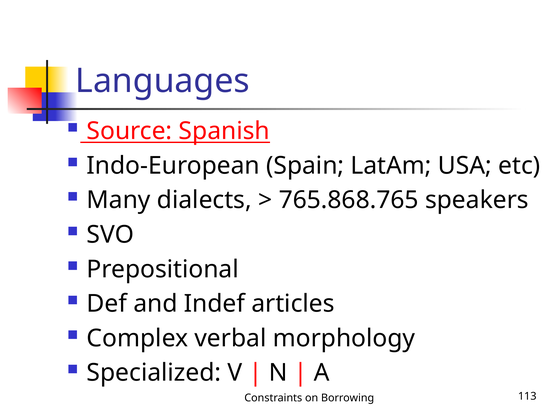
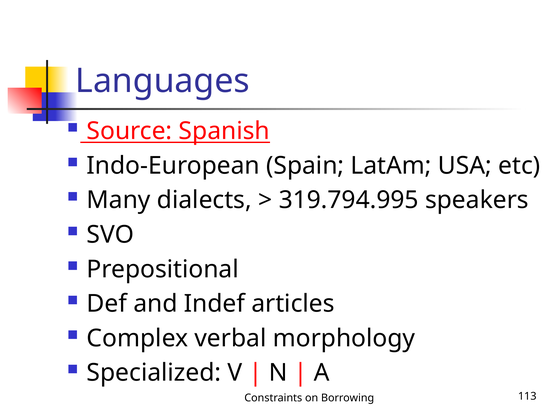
765.868.765: 765.868.765 -> 319.794.995
